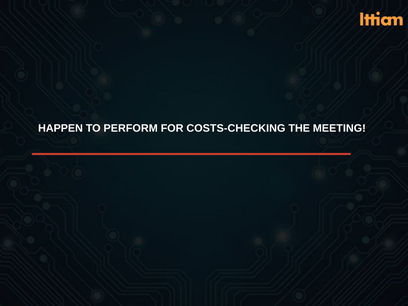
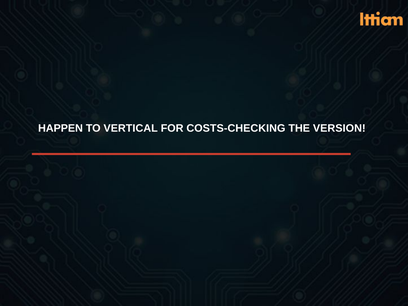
PERFORM: PERFORM -> VERTICAL
MEETING: MEETING -> VERSION
